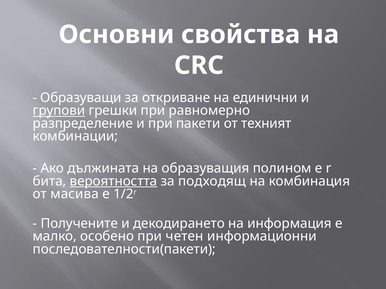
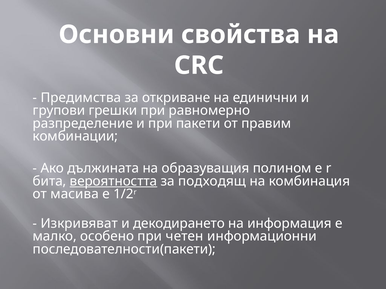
Образуващи: Образуващи -> Предимства
групови underline: present -> none
техният: техният -> правим
Получените: Получените -> Изкривяват
